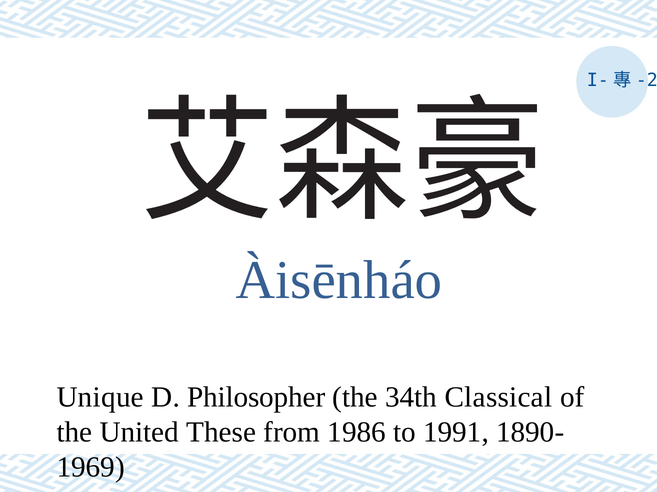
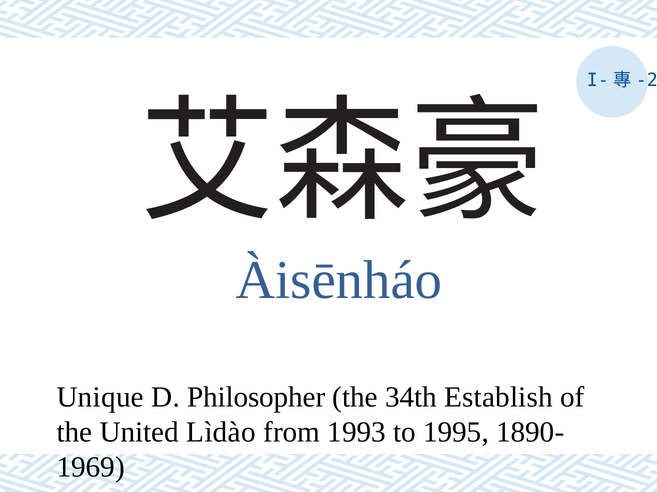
Classical: Classical -> Establish
These: These -> Lìdào
1986: 1986 -> 1993
1991: 1991 -> 1995
